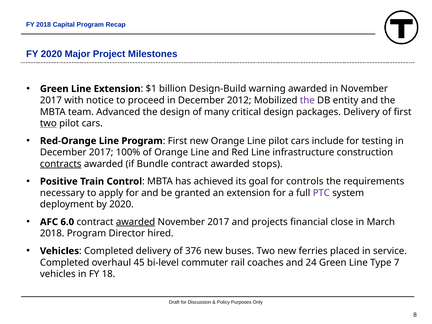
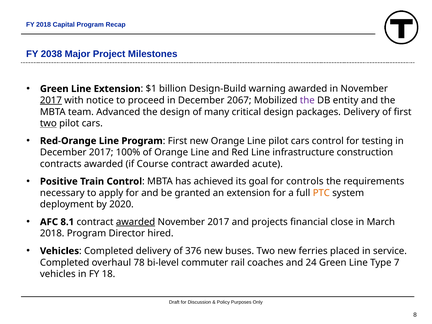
FY 2020: 2020 -> 2038
2017 at (51, 100) underline: none -> present
2012: 2012 -> 2067
cars include: include -> control
contracts underline: present -> none
Bundle: Bundle -> Course
stops: stops -> acute
PTC colour: purple -> orange
6.0: 6.0 -> 8.1
45: 45 -> 78
